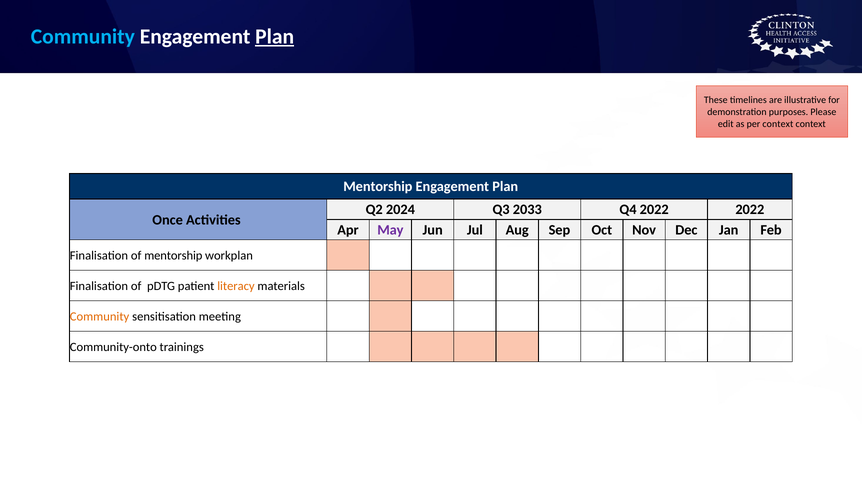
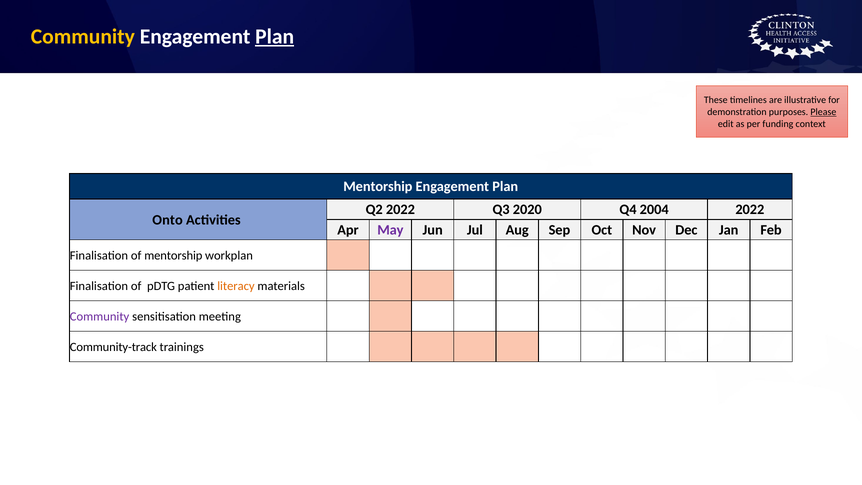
Community at (83, 36) colour: light blue -> yellow
Please underline: none -> present
per context: context -> funding
Q2 2024: 2024 -> 2022
2033: 2033 -> 2020
Q4 2022: 2022 -> 2004
Once: Once -> Onto
Community at (100, 316) colour: orange -> purple
Community-onto: Community-onto -> Community-track
